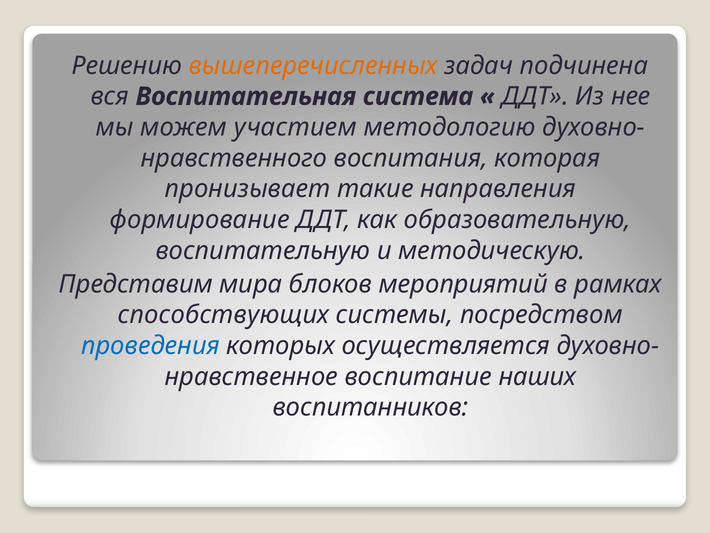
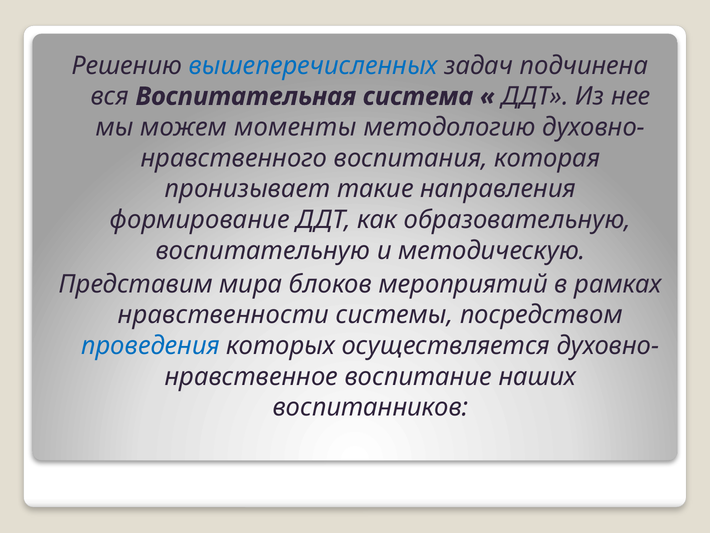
вышеперечисленных colour: orange -> blue
участием: участием -> моменты
способствующих: способствующих -> нравственности
